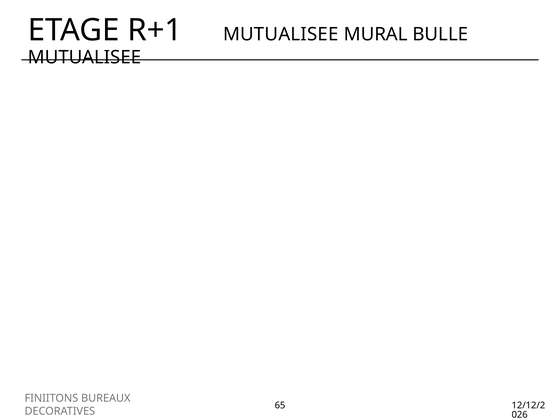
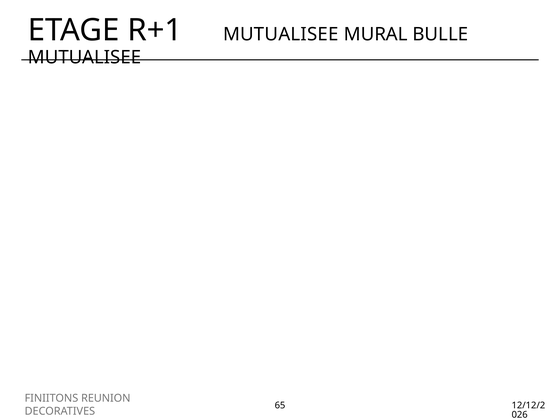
BUREAUX: BUREAUX -> REUNION
